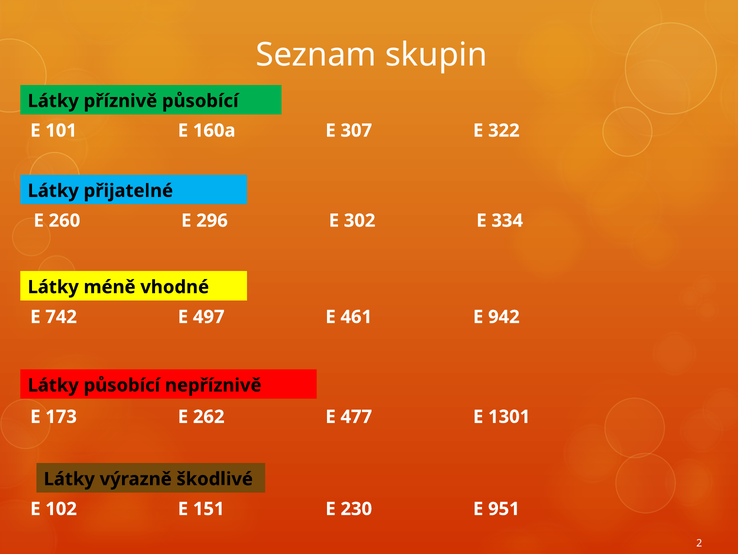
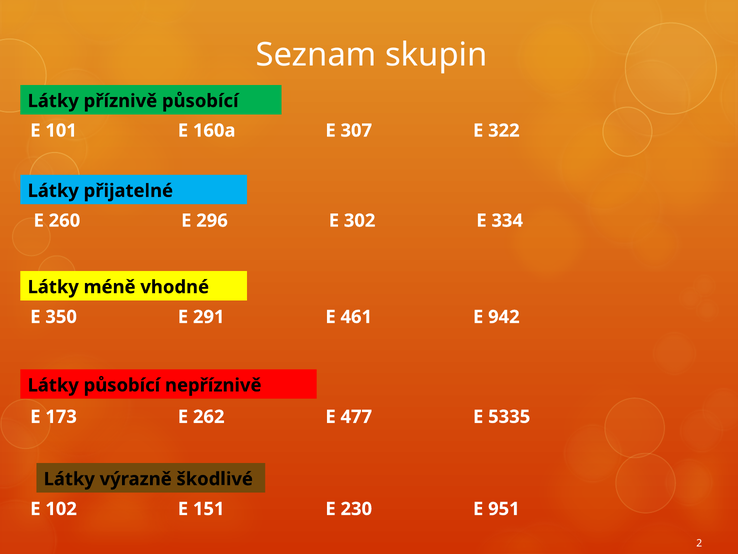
742: 742 -> 350
497: 497 -> 291
1301: 1301 -> 5335
